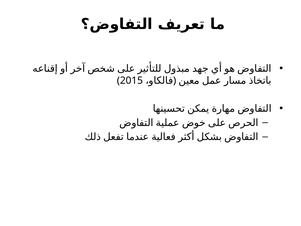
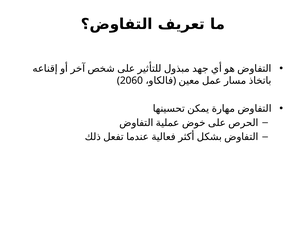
2015: 2015 -> 2060
